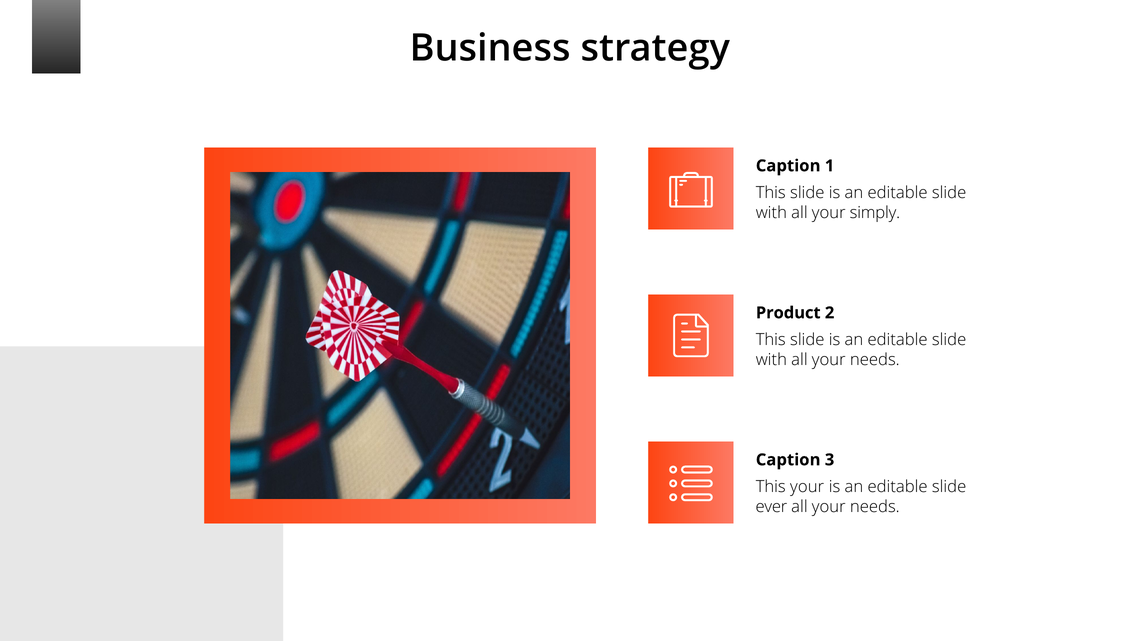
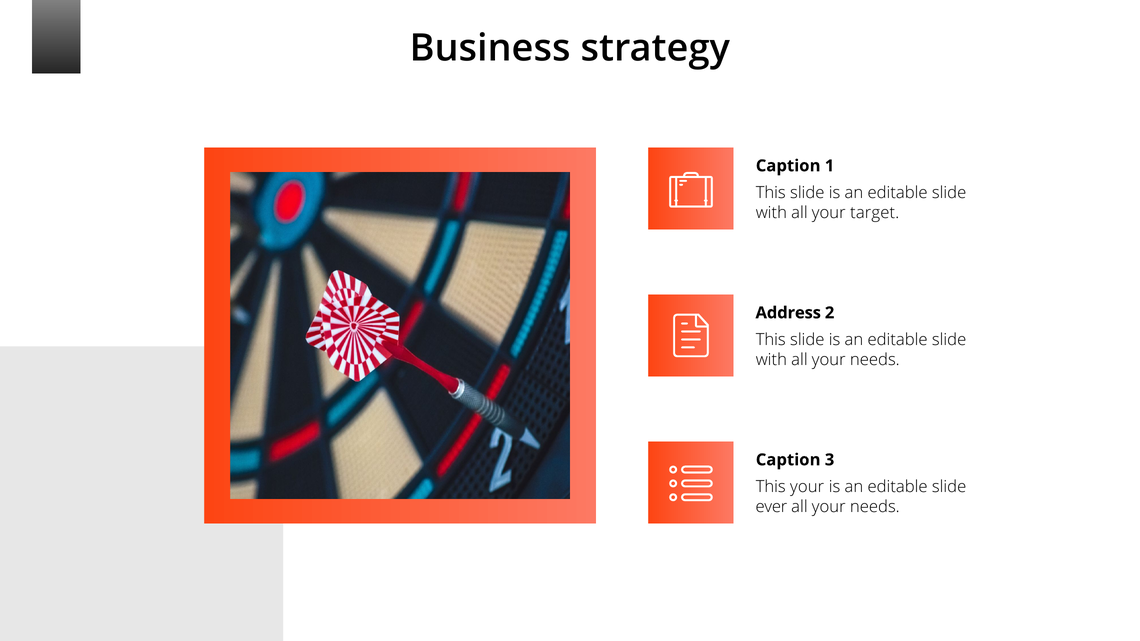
simply: simply -> target
Product: Product -> Address
